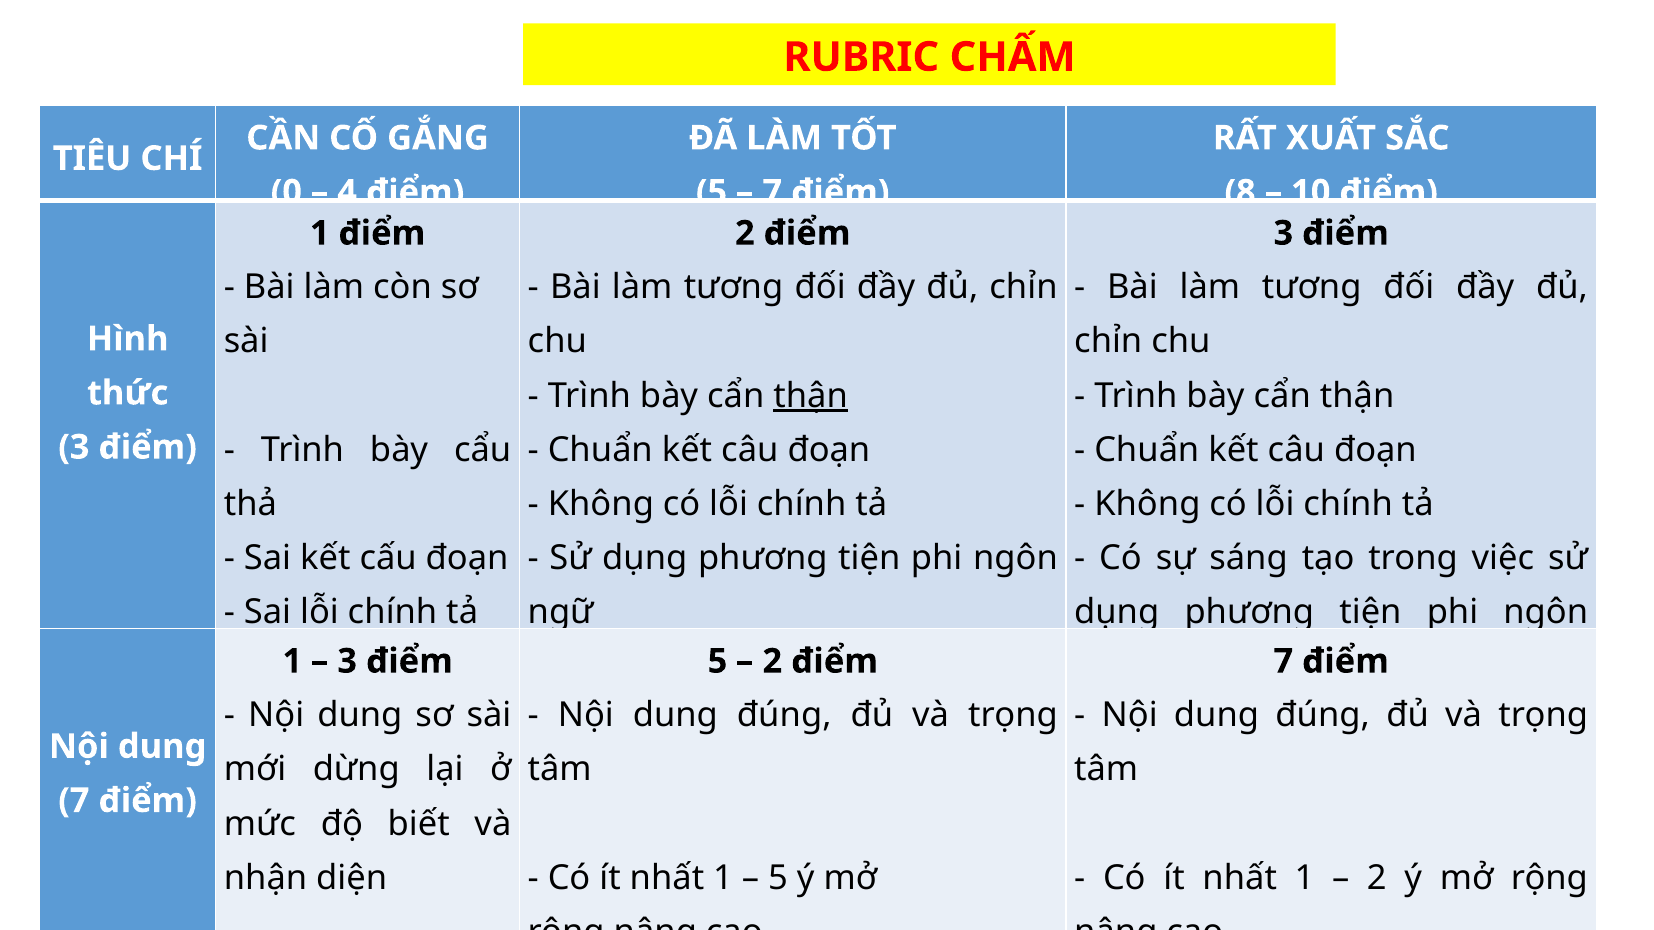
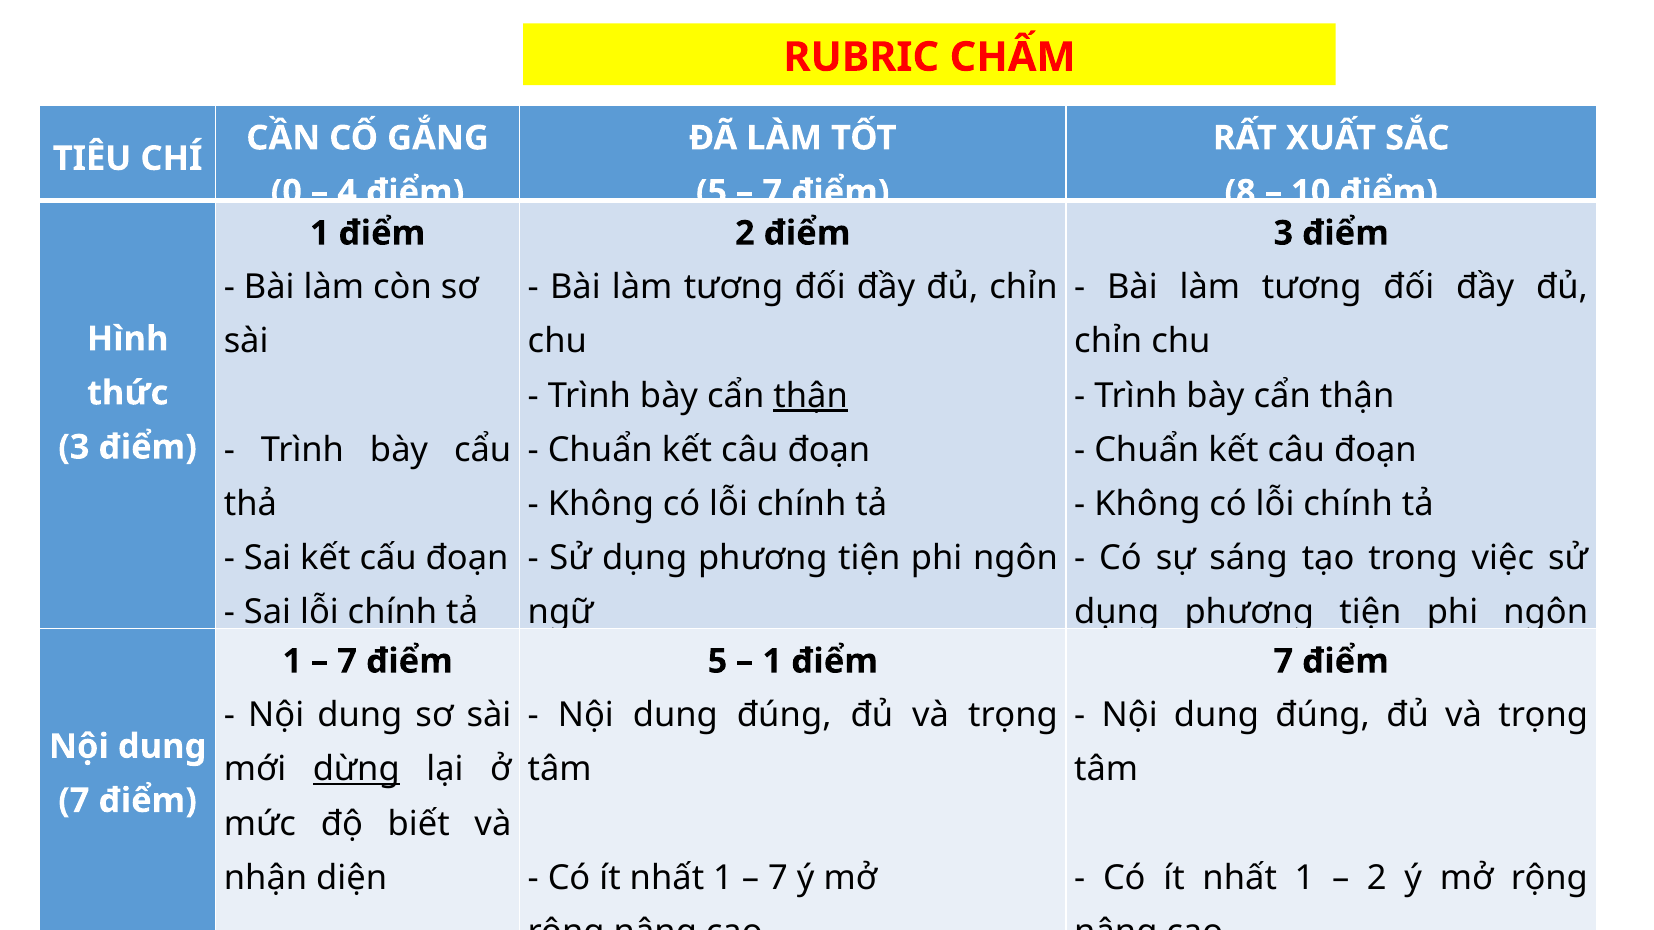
3 at (347, 662): 3 -> 7
2 at (772, 662): 2 -> 1
dừng underline: none -> present
5 at (778, 878): 5 -> 7
